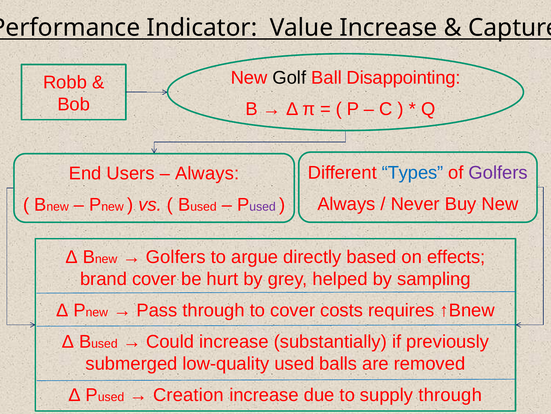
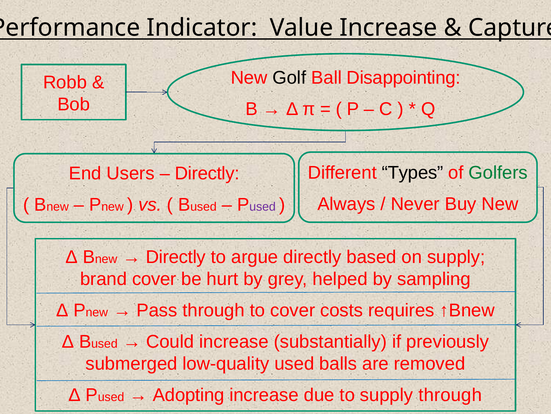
Types colour: blue -> black
Golfers at (498, 173) colour: purple -> green
Always at (207, 173): Always -> Directly
Golfers at (176, 257): Golfers -> Directly
on effects: effects -> supply
Creation: Creation -> Adopting
